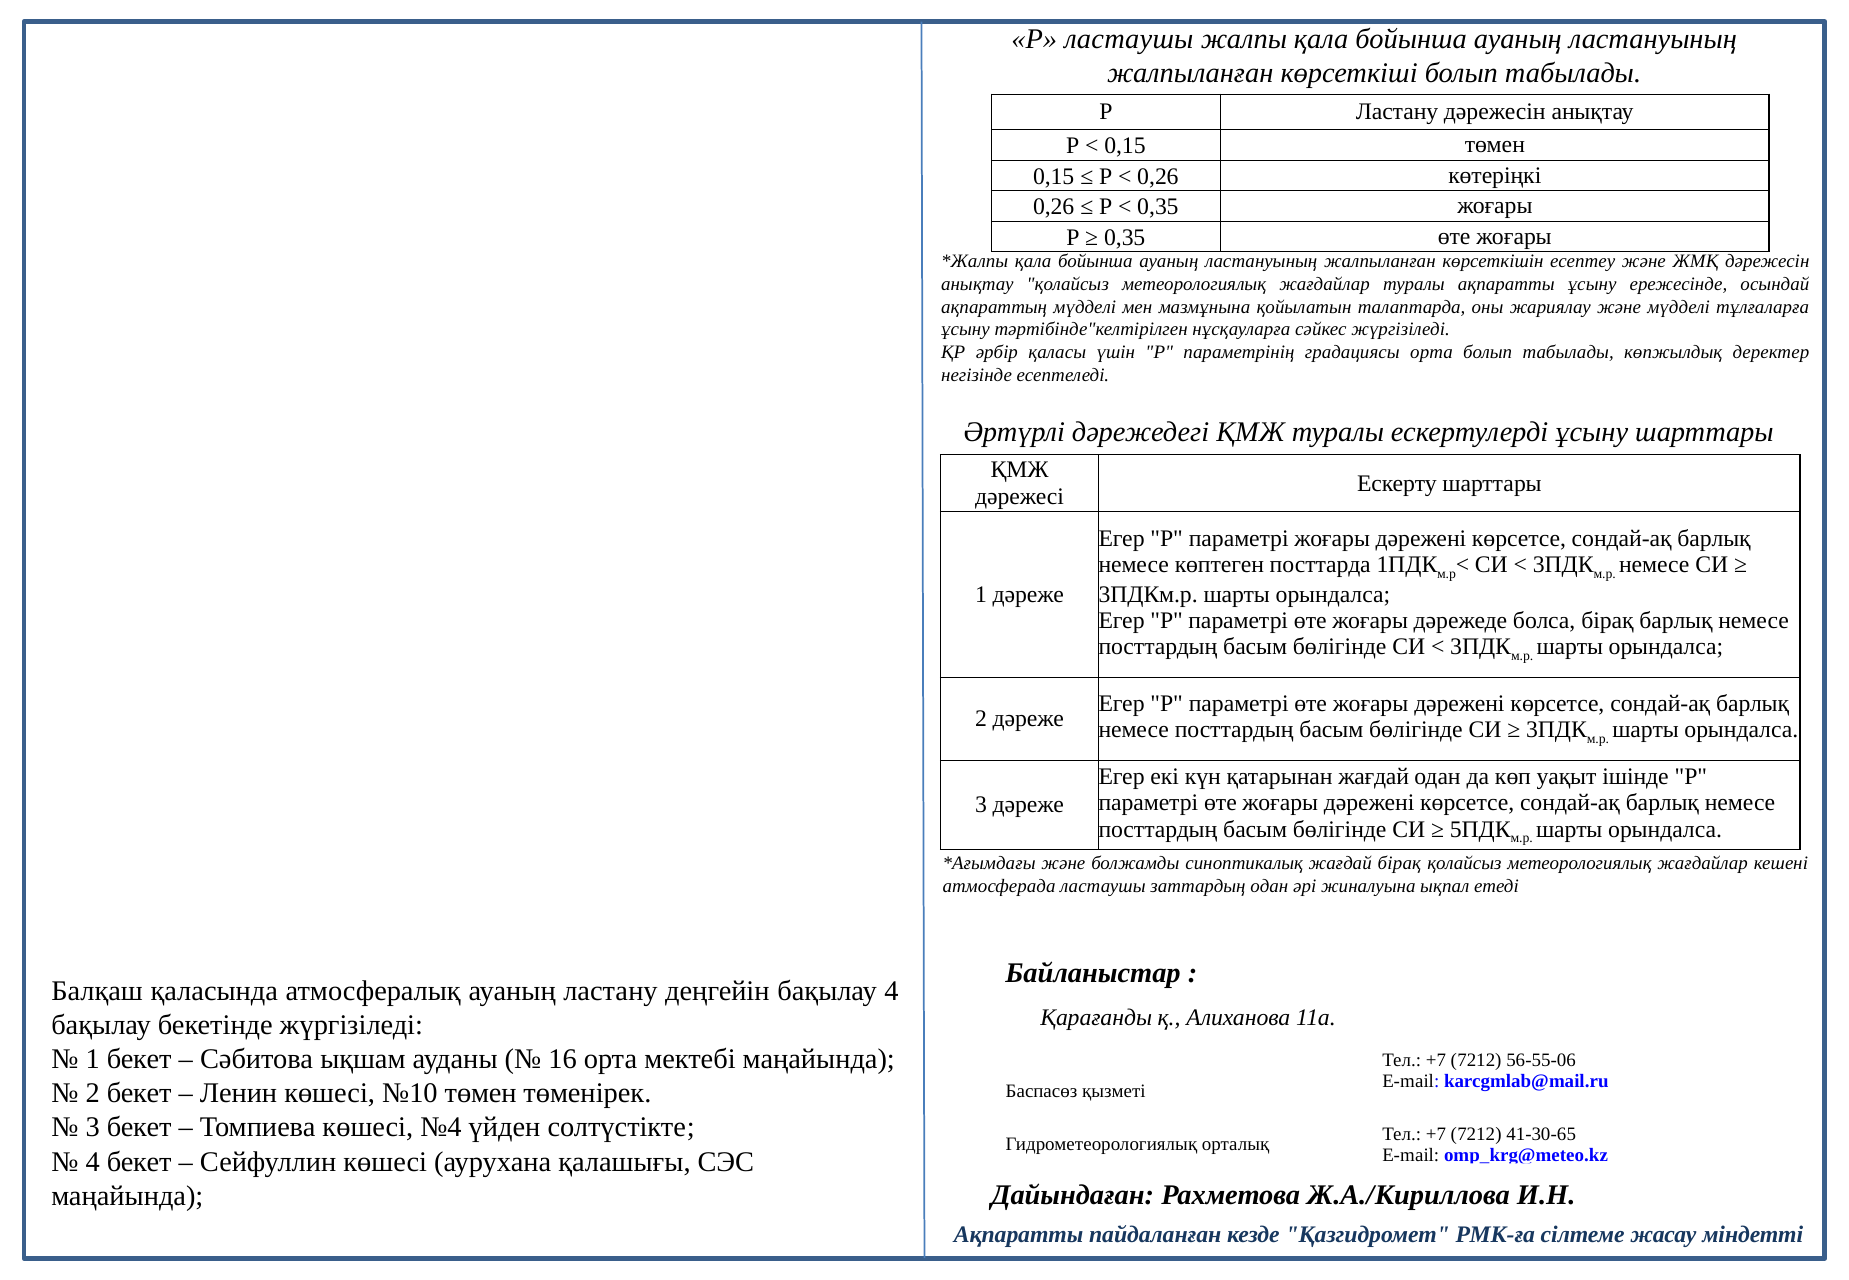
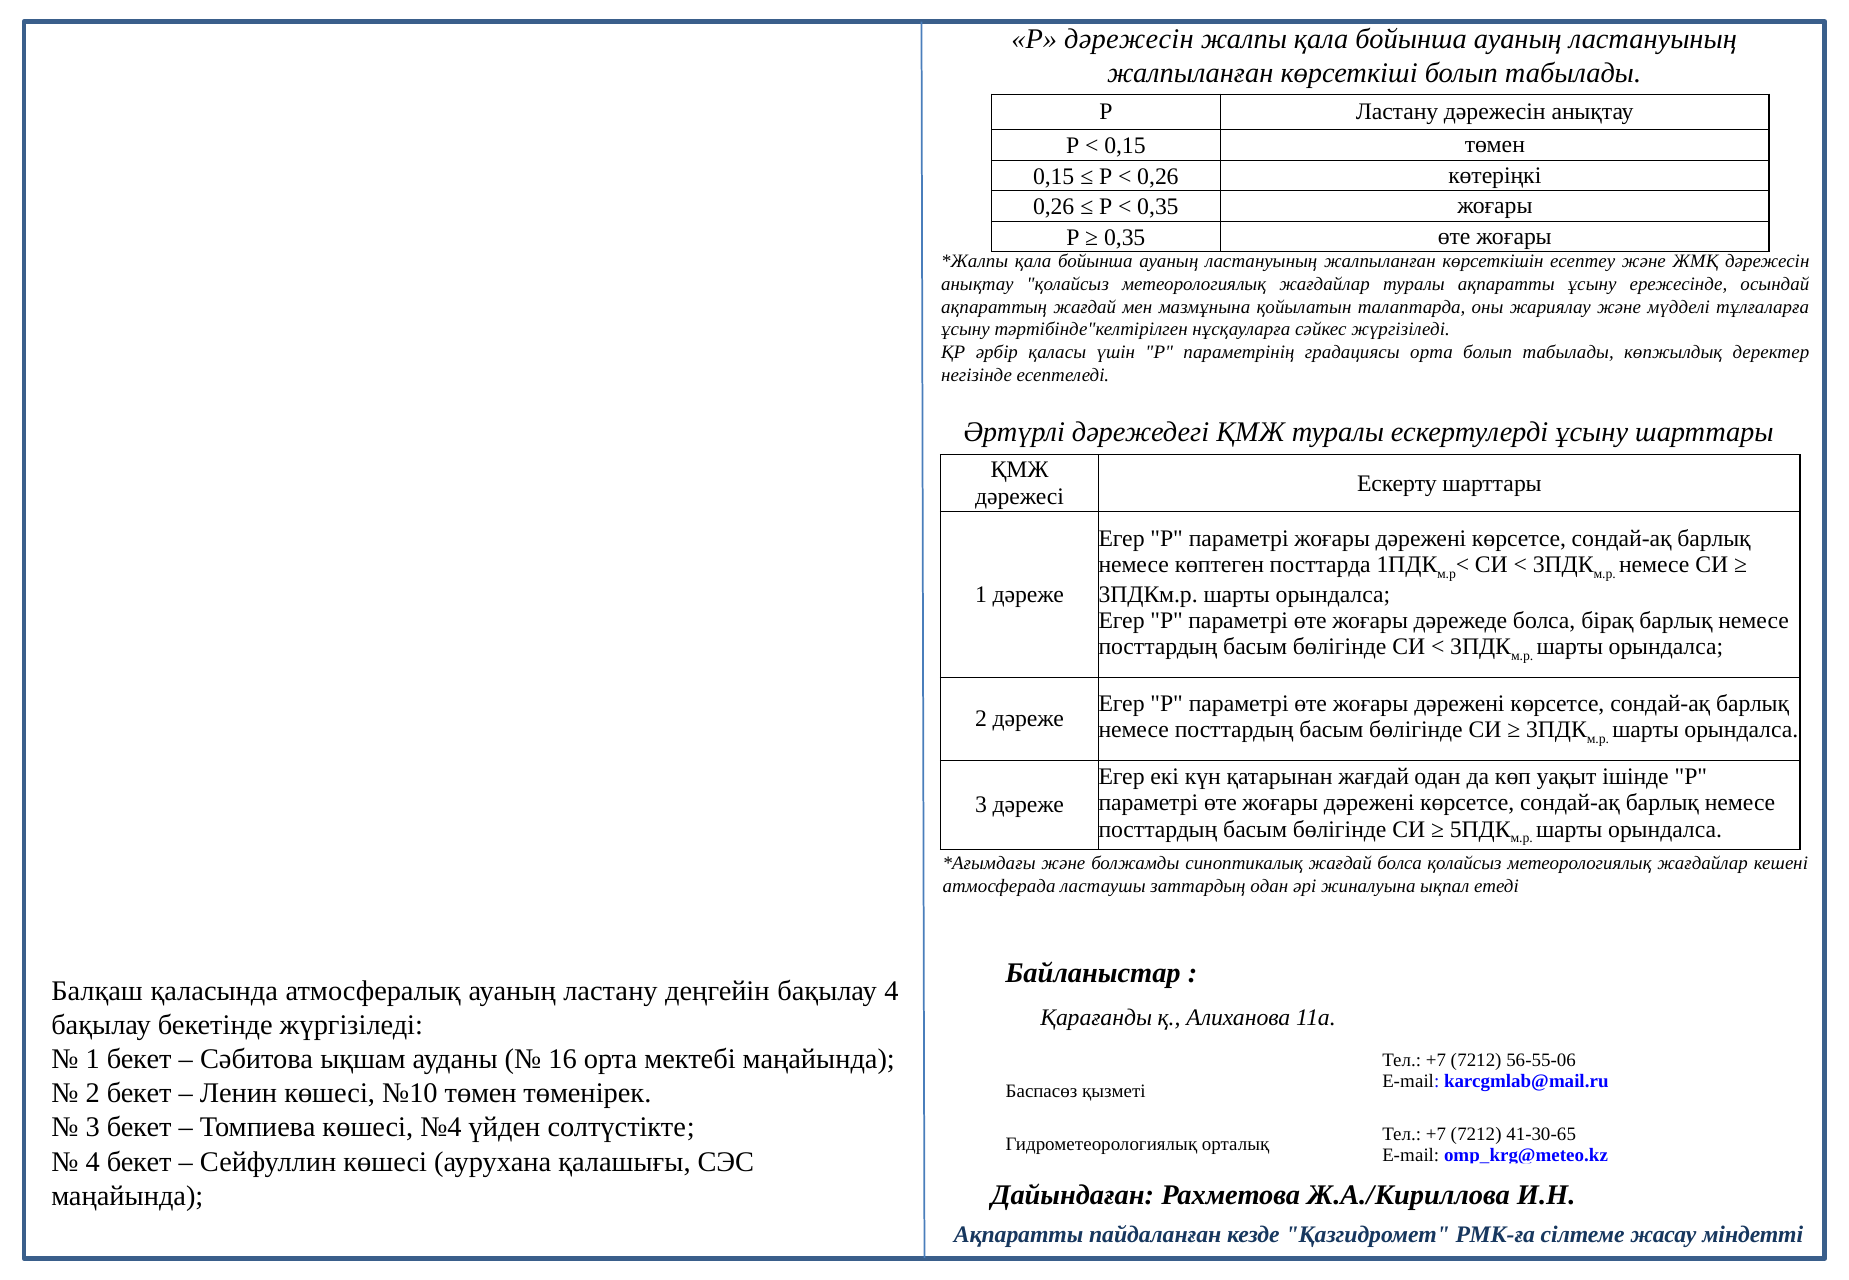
Р ластаушы: ластаушы -> дәрежесін
ақпараттың мүдделі: мүдделі -> жағдай
жағдай бірақ: бірақ -> болса
